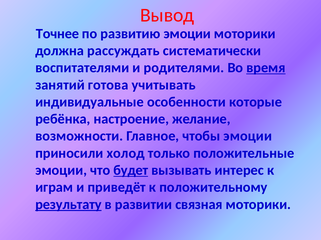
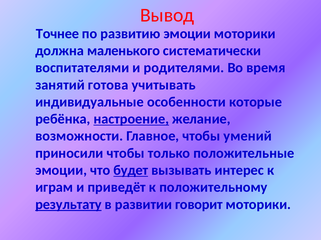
рассуждать: рассуждать -> маленького
время underline: present -> none
настроение underline: none -> present
чтобы эмоции: эмоции -> умений
приносили холод: холод -> чтобы
связная: связная -> говорит
